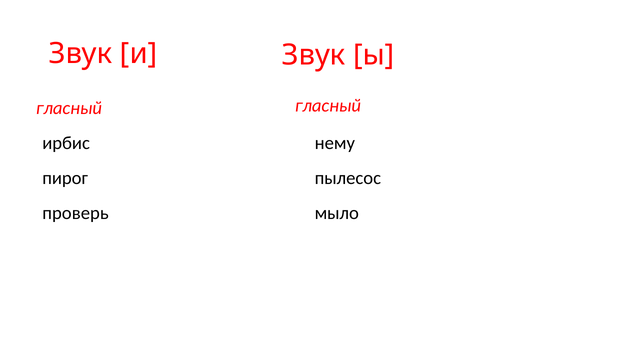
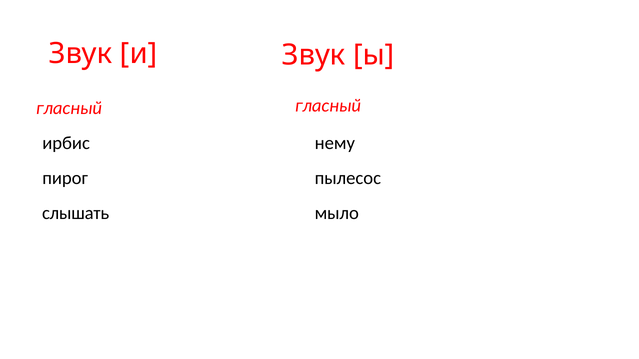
проверь: проверь -> слышать
